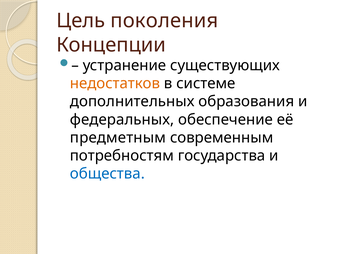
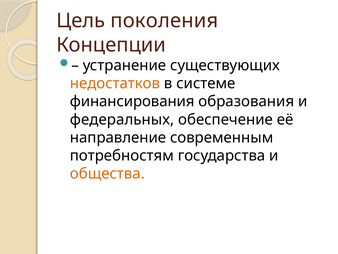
дополнительных: дополнительных -> финансирования
предметным: предметным -> направление
общества colour: blue -> orange
